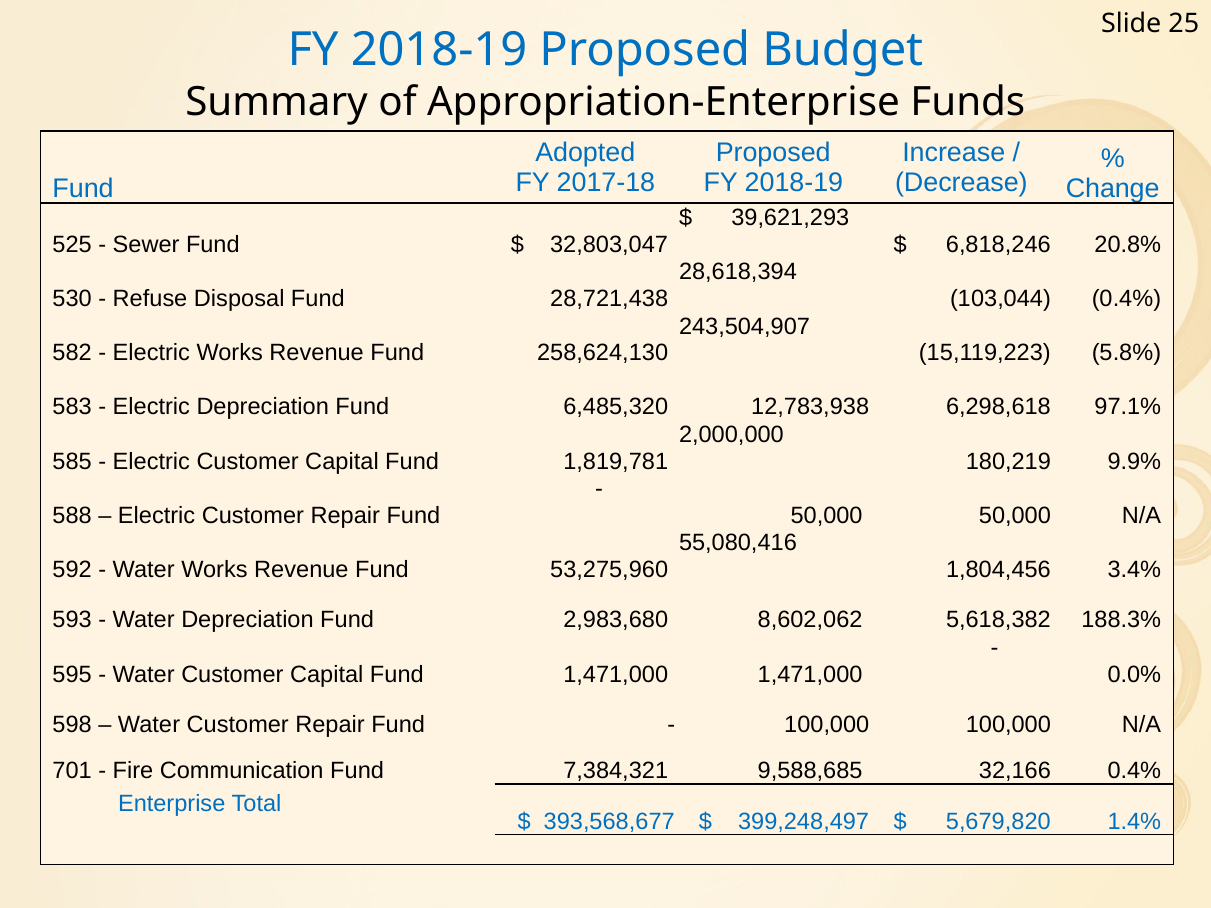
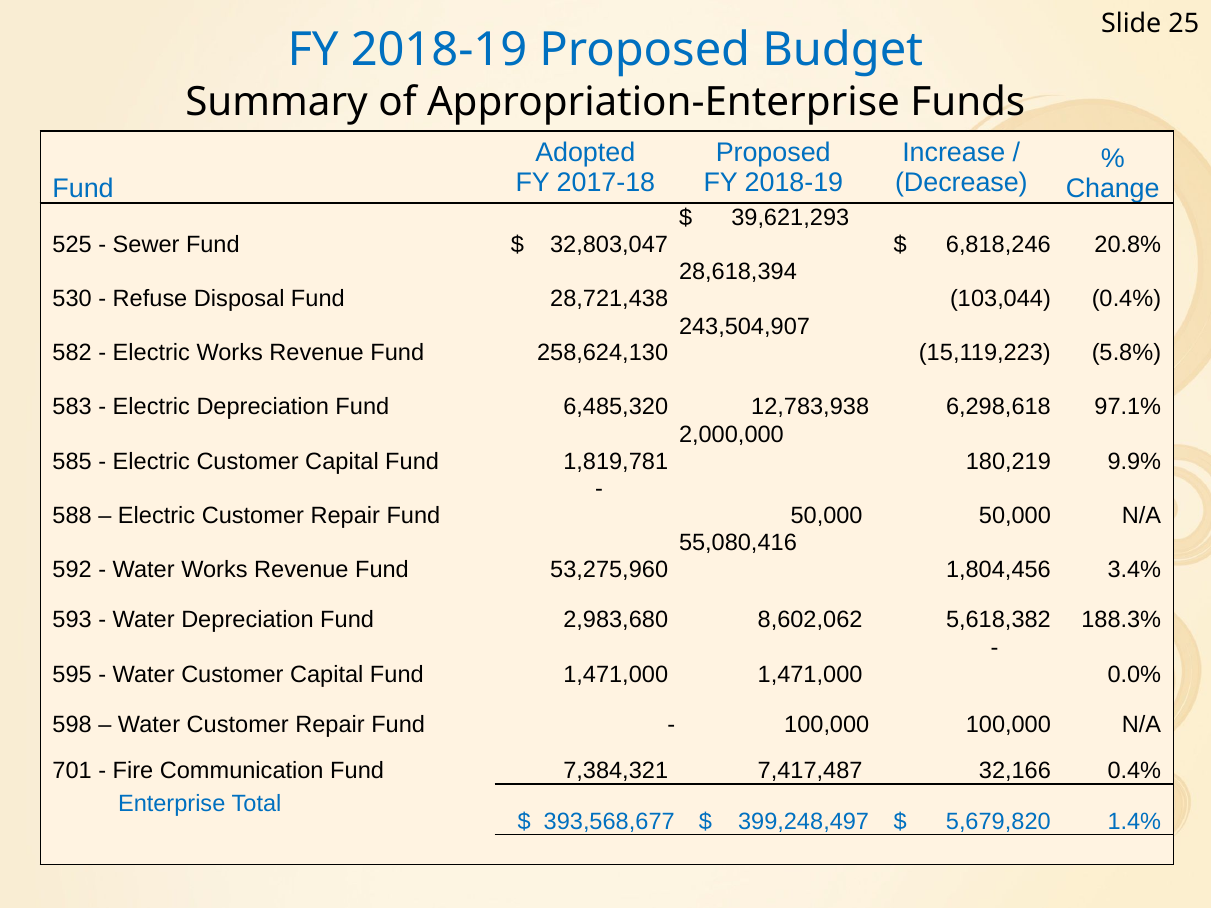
9,588,685: 9,588,685 -> 7,417,487
